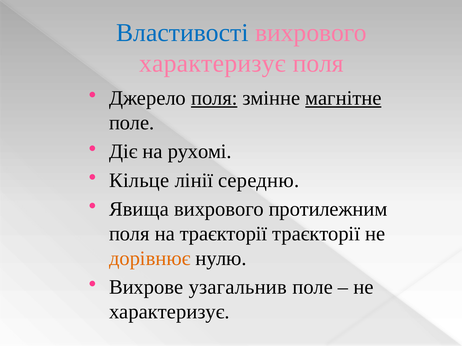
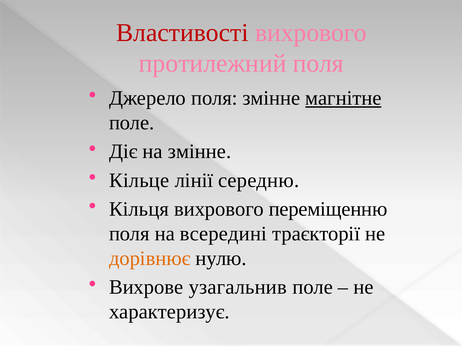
Властивості colour: blue -> red
характеризує at (213, 63): характеризує -> протилежний
поля at (214, 98) underline: present -> none
на рухомі: рухомі -> змінне
Явища: Явища -> Кільця
протилежним: протилежним -> переміщенню
на траєкторії: траєкторії -> всередині
